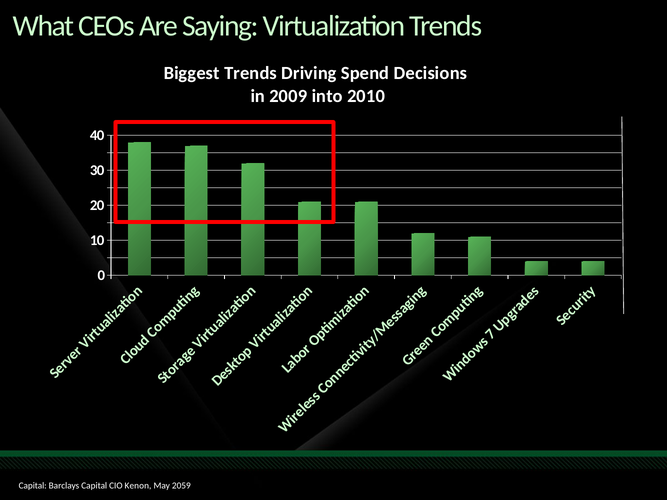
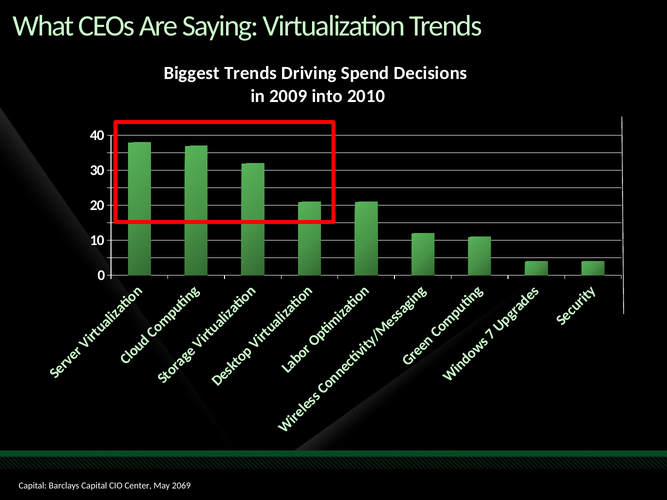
Kenon: Kenon -> Center
2059: 2059 -> 2069
